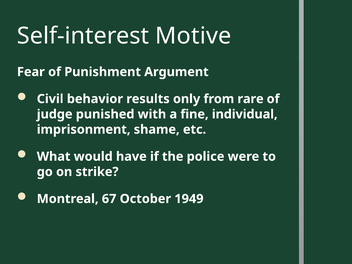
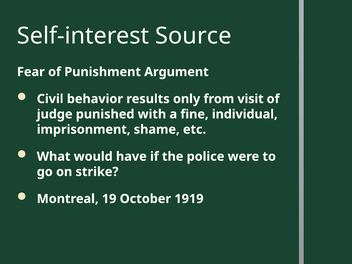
Motive: Motive -> Source
rare: rare -> visit
67: 67 -> 19
1949: 1949 -> 1919
